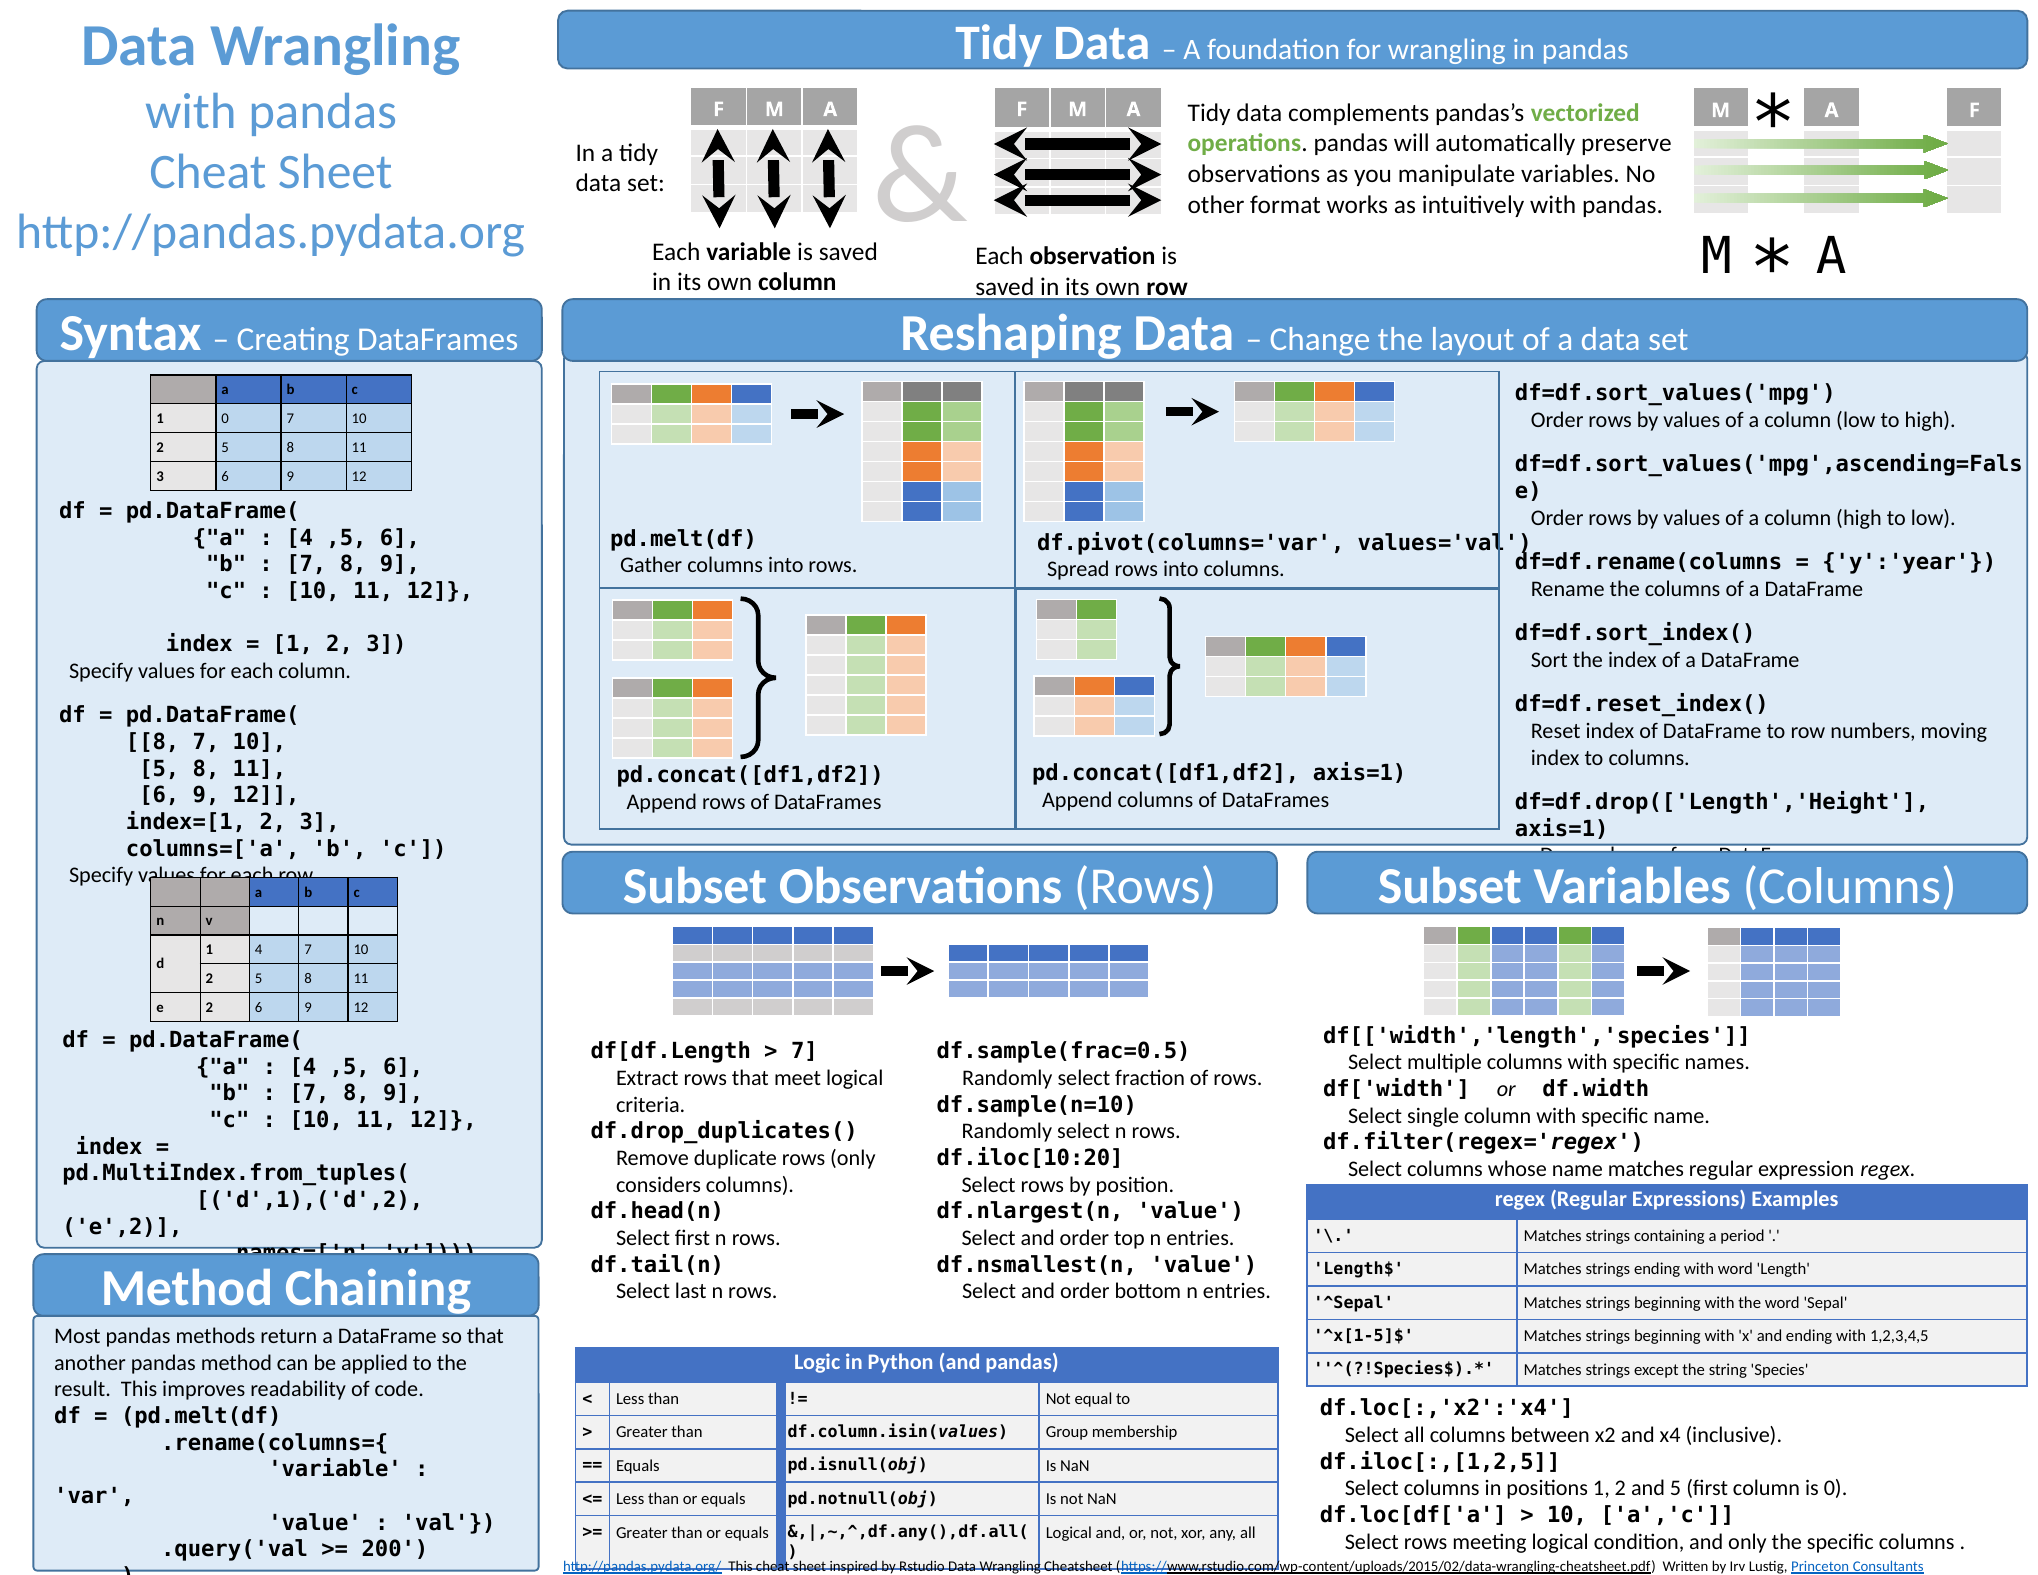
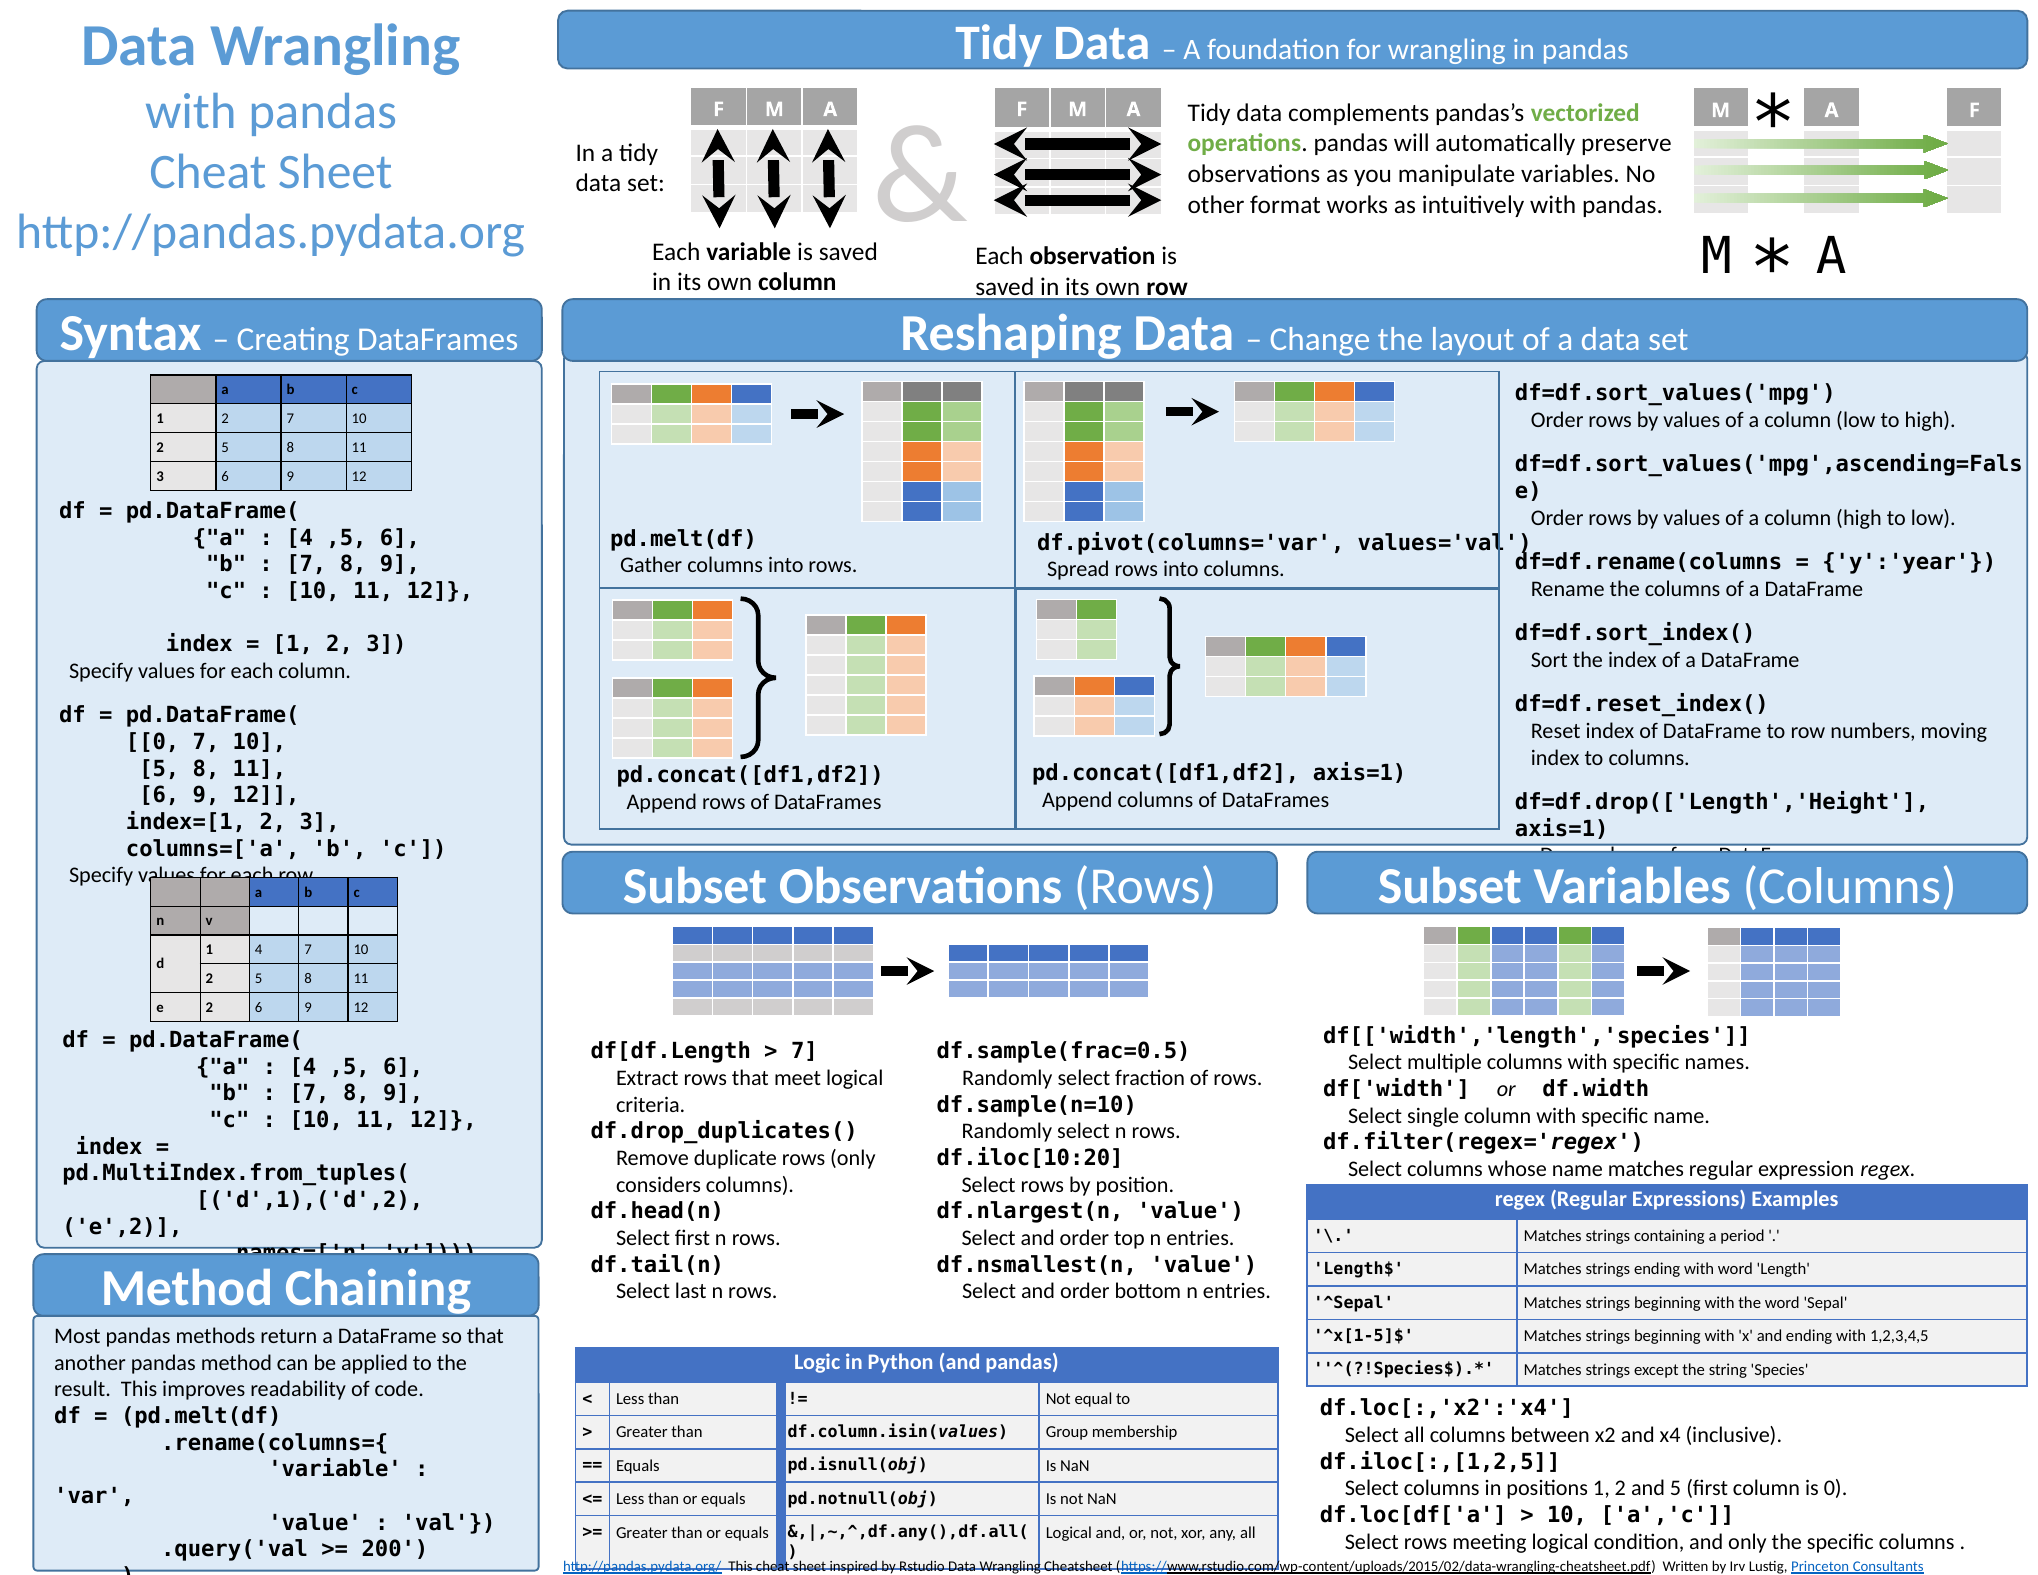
0 at (225, 419): 0 -> 2
8 at (153, 742): 8 -> 0
